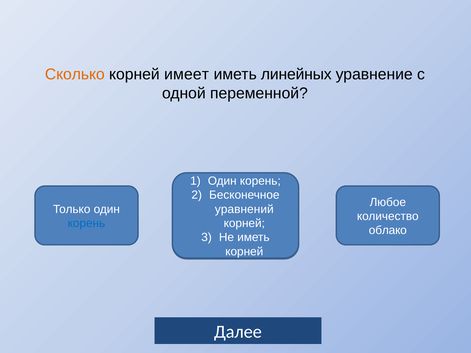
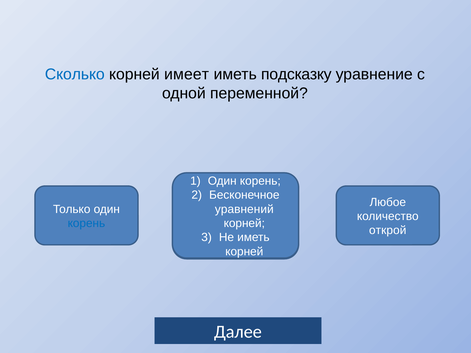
Сколько colour: orange -> blue
линейных: линейных -> подсказку
облако: облако -> открой
